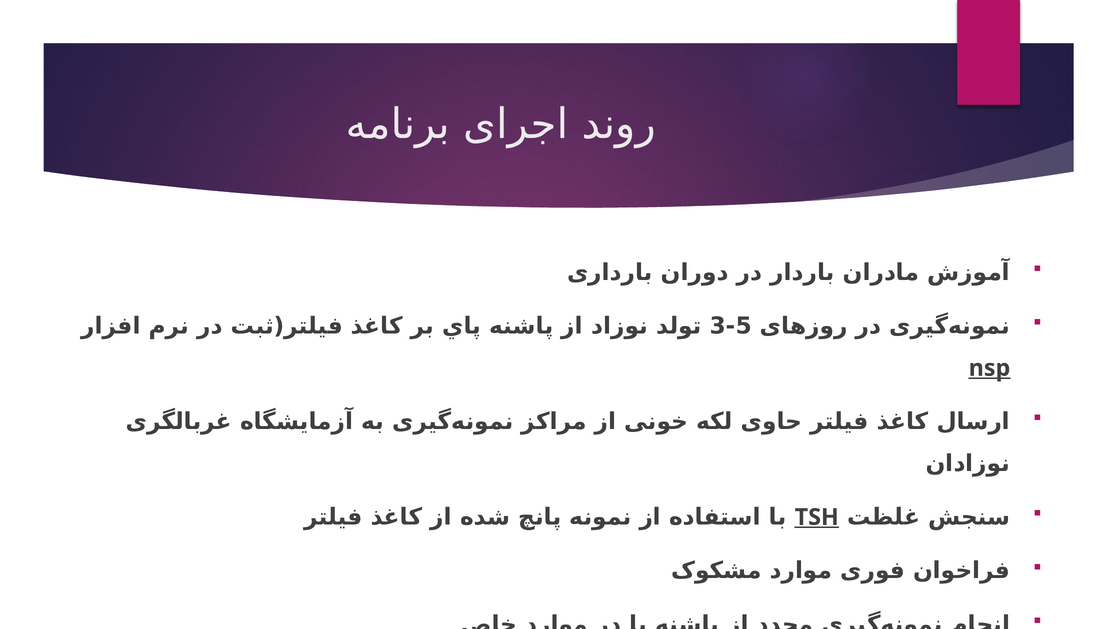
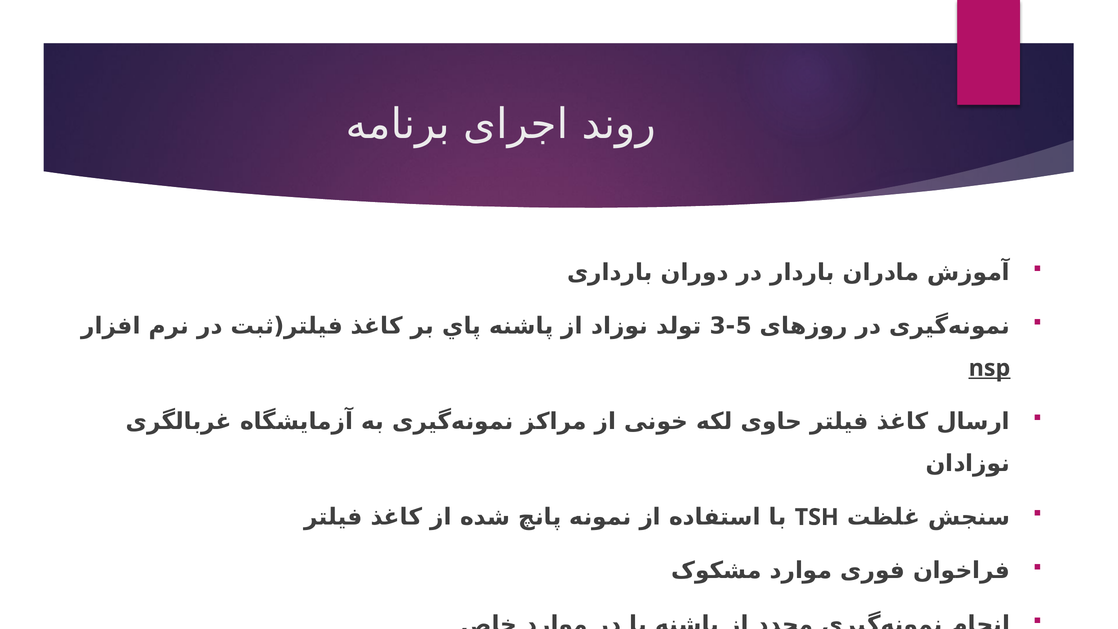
TSH underline: present -> none
